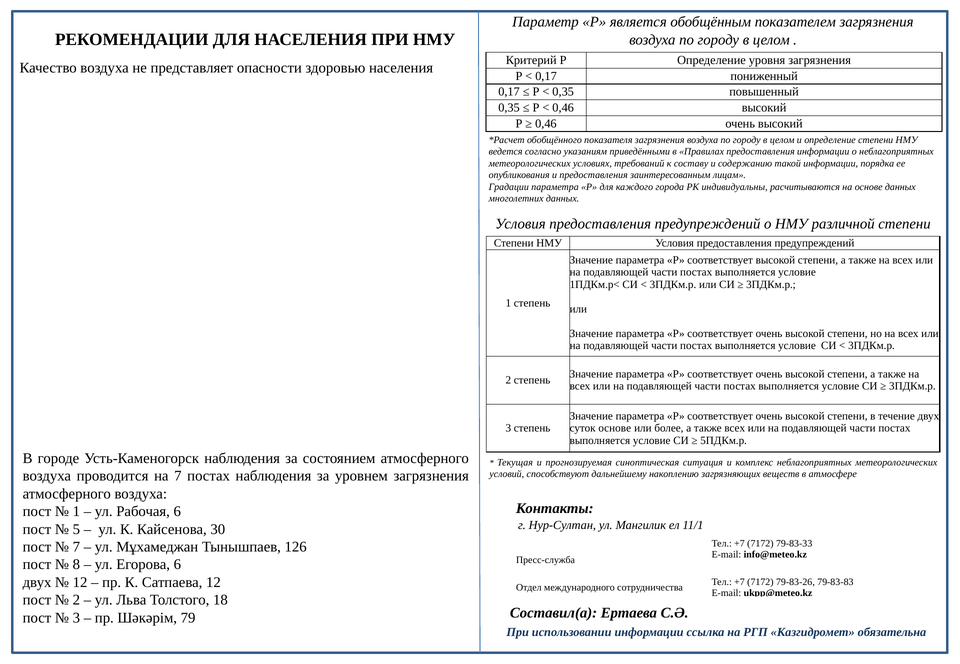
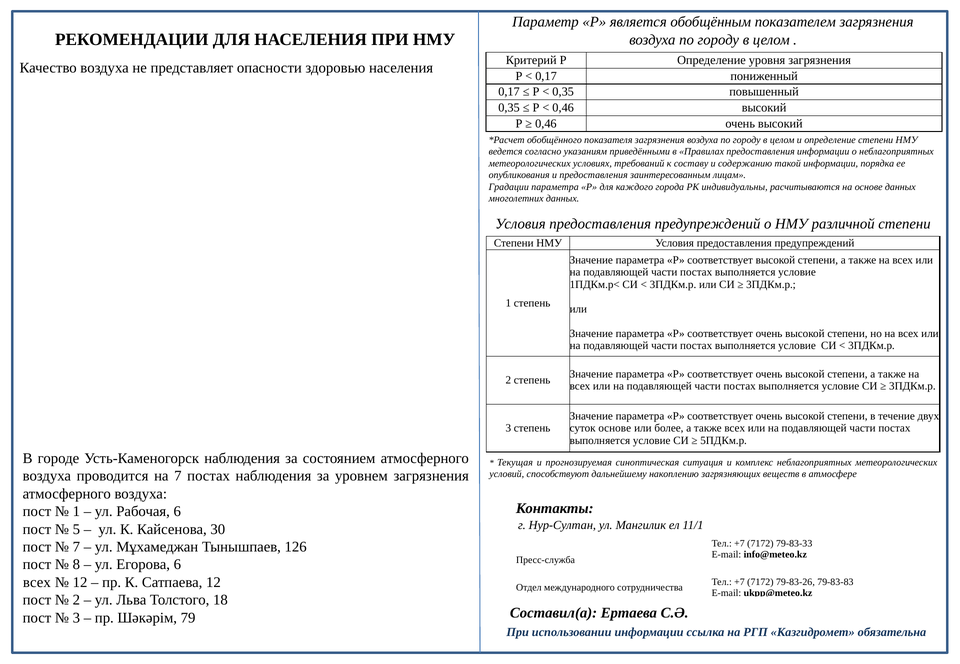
двух at (37, 583): двух -> всех
